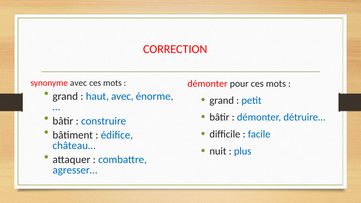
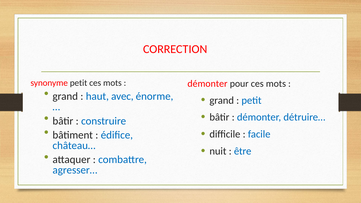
synonyme avec: avec -> petit
plus: plus -> être
